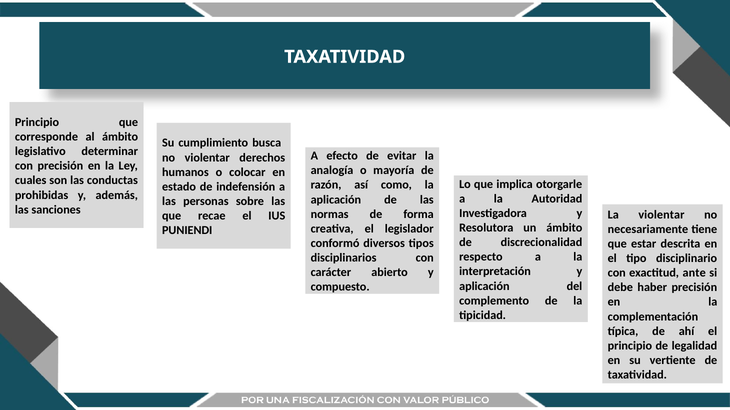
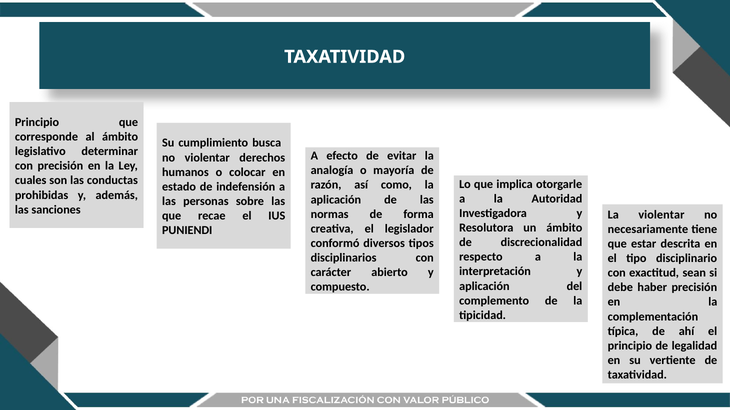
ante: ante -> sean
